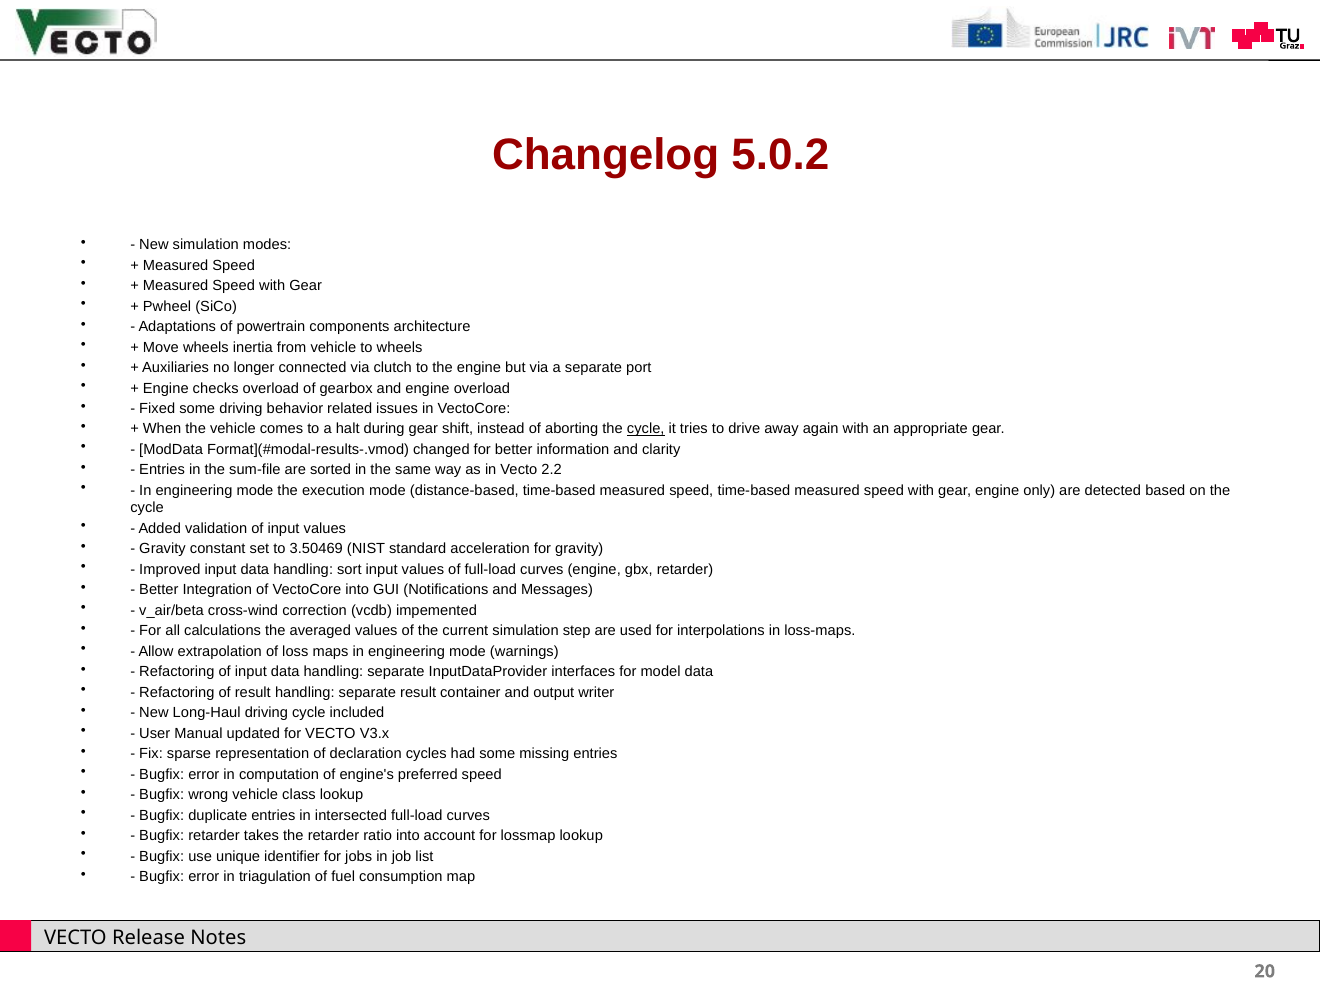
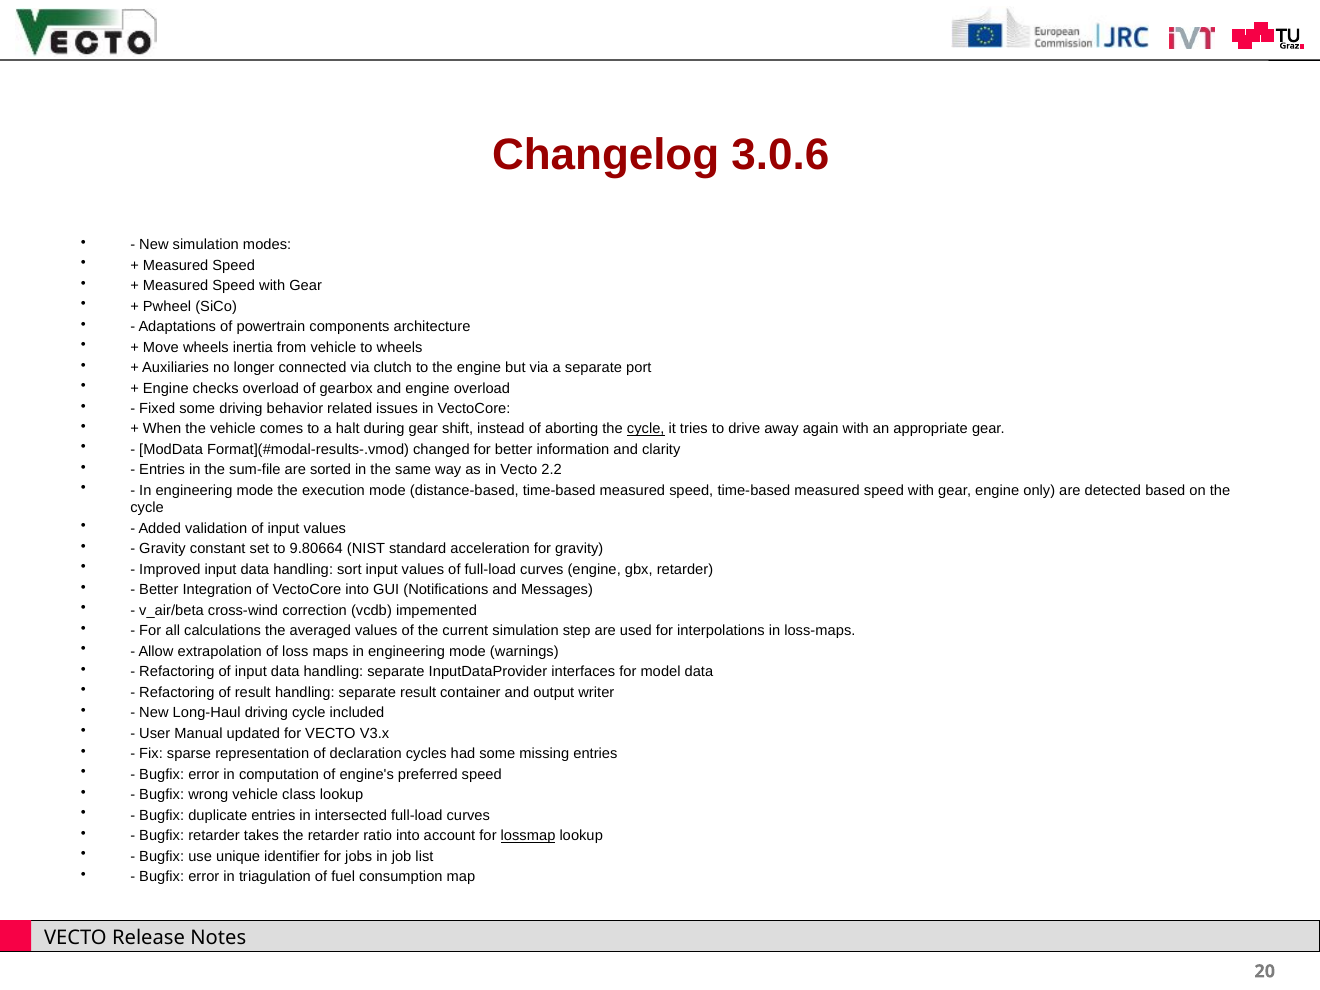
5.0.2: 5.0.2 -> 3.0.6
3.50469: 3.50469 -> 9.80664
lossmap underline: none -> present
